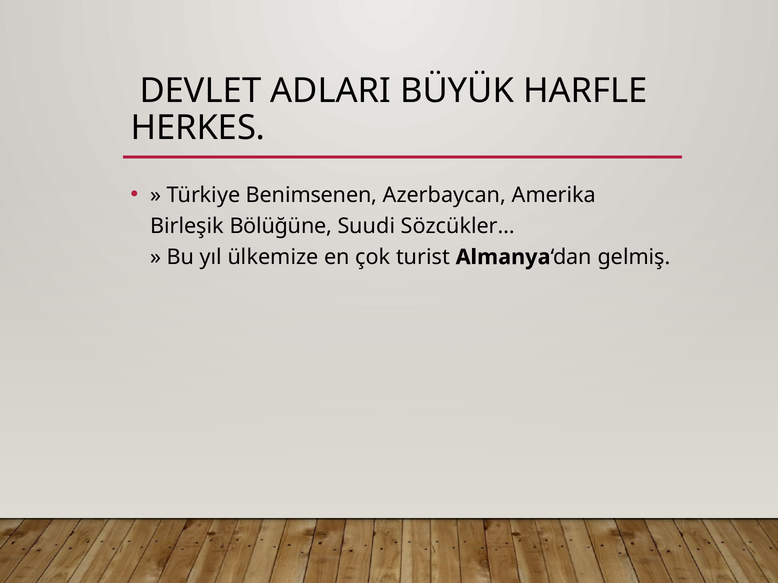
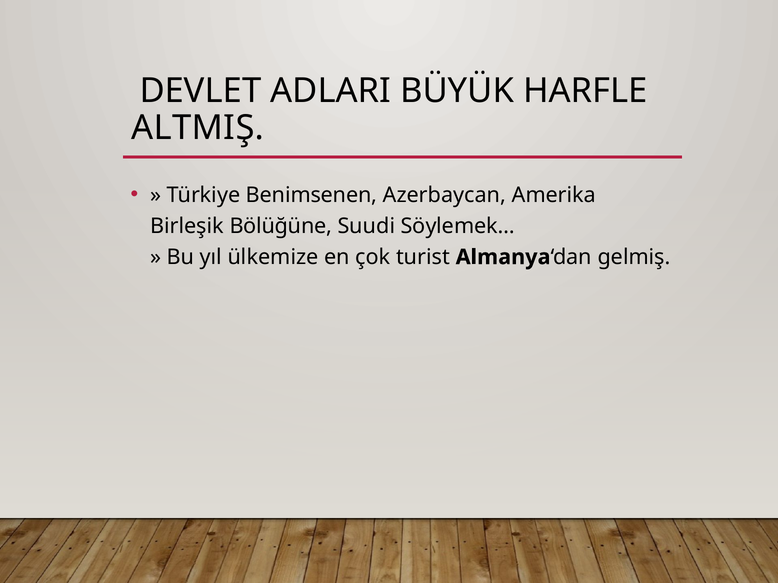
HERKES: HERKES -> ALTMIŞ
Sözcükler…: Sözcükler… -> Söylemek…
